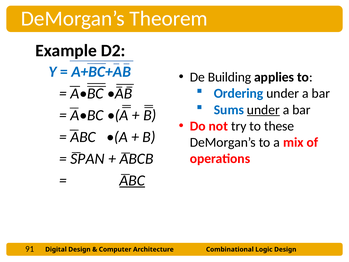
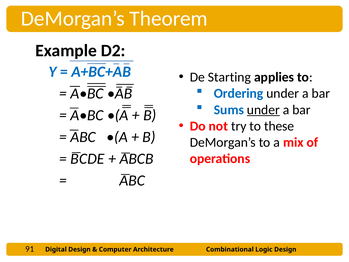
Building: Building -> Starting
SPAN: SPAN -> BCDE
ABC at (132, 180) underline: present -> none
